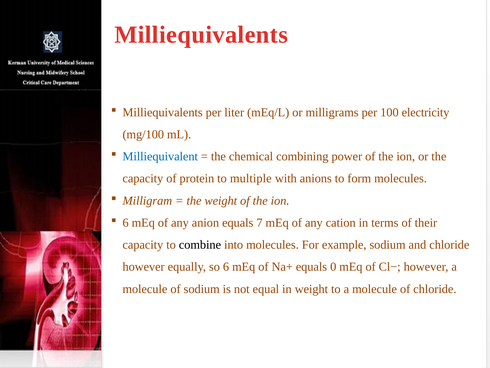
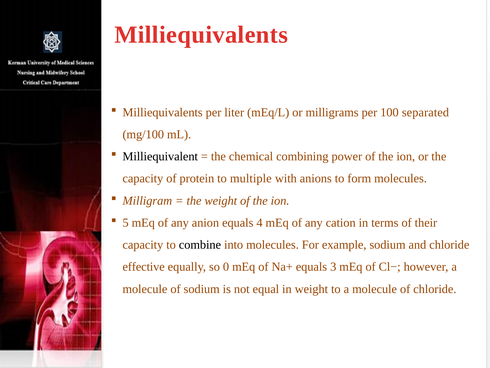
electricity: electricity -> separated
Milliequivalent colour: blue -> black
6 at (126, 222): 6 -> 5
7: 7 -> 4
however at (144, 267): however -> effective
so 6: 6 -> 0
0: 0 -> 3
